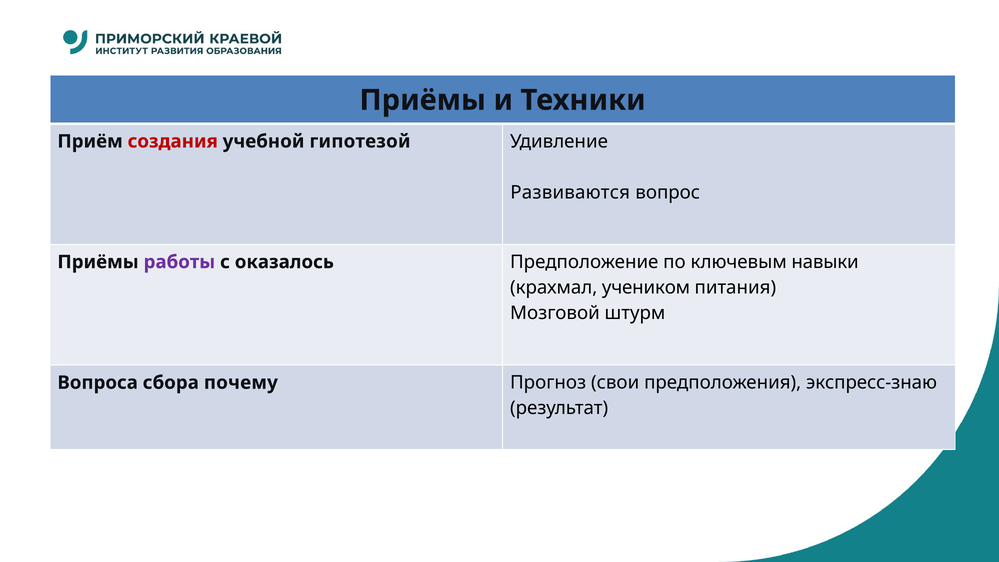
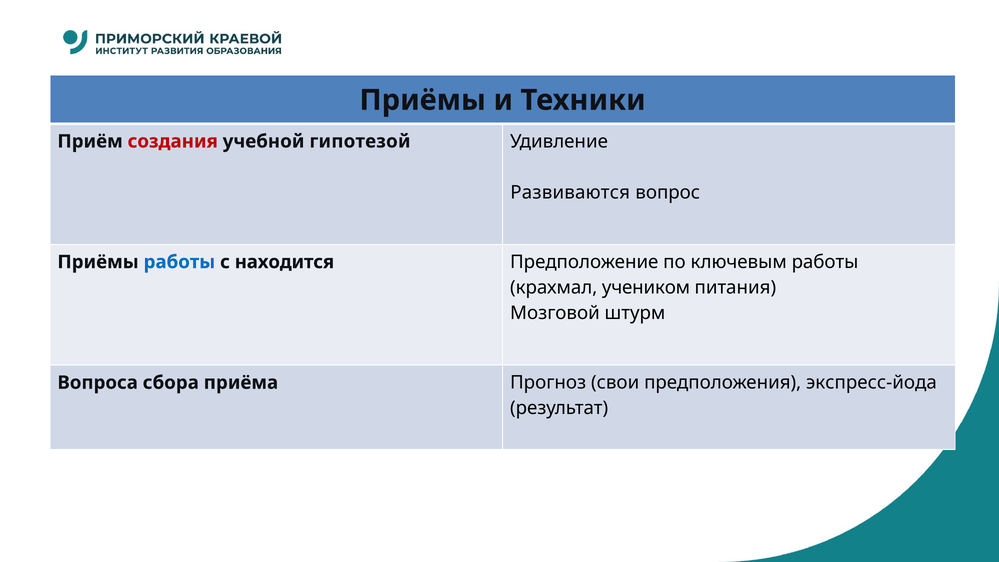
работы at (179, 262) colour: purple -> blue
оказалось: оказалось -> находится
ключевым навыки: навыки -> работы
почему: почему -> приёма
экспресс-знаю: экспресс-знаю -> экспресс-йода
